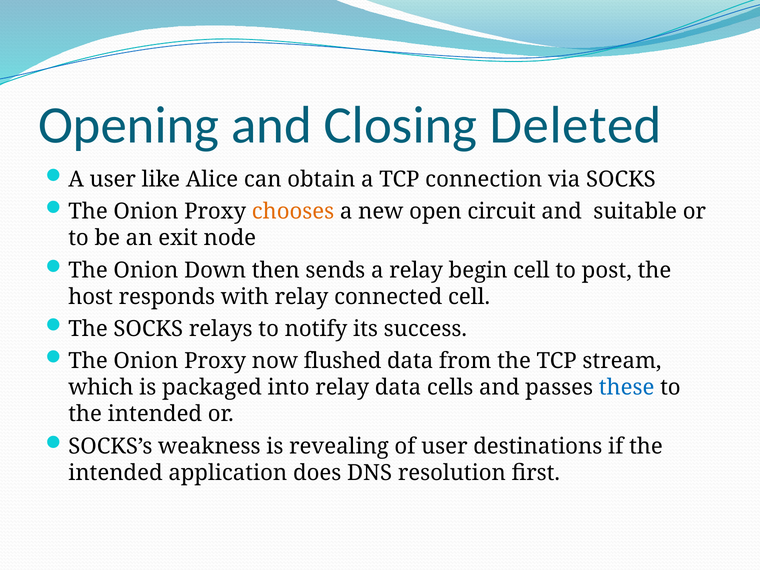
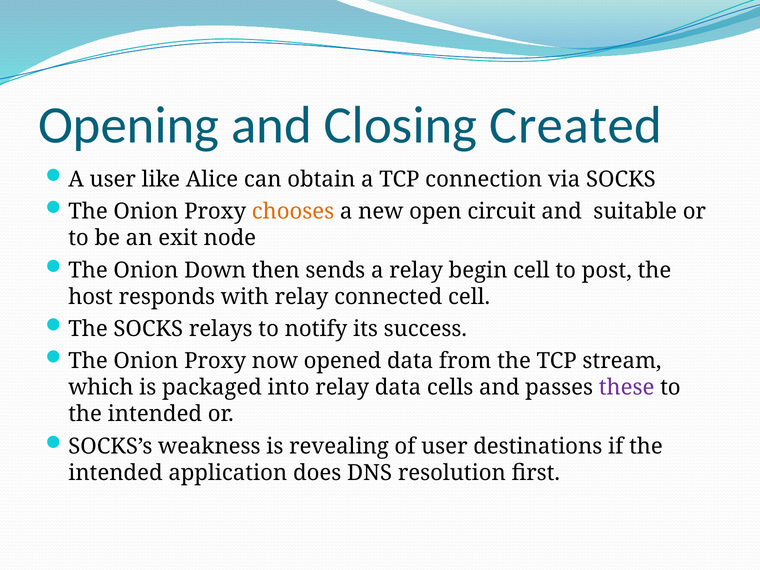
Deleted: Deleted -> Created
flushed: flushed -> opened
these colour: blue -> purple
